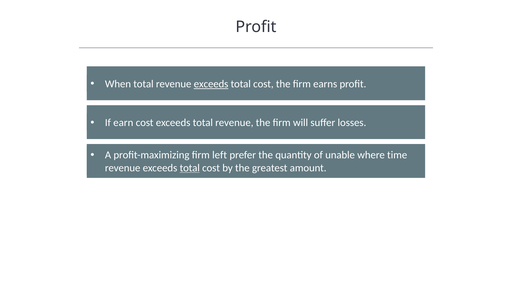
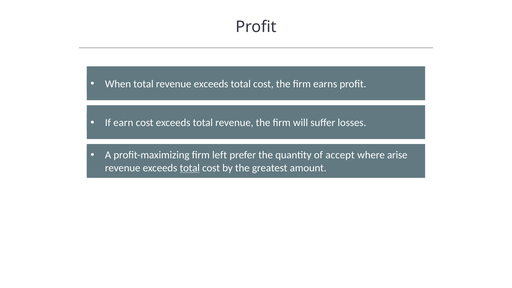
exceeds at (211, 84) underline: present -> none
unable: unable -> accept
time: time -> arise
